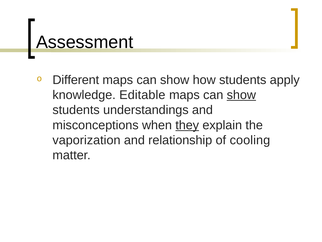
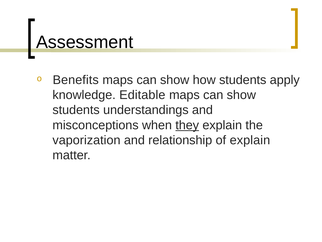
Different: Different -> Benefits
show at (241, 95) underline: present -> none
of cooling: cooling -> explain
